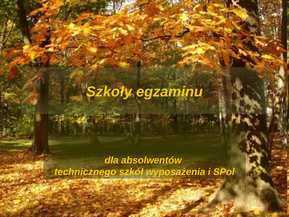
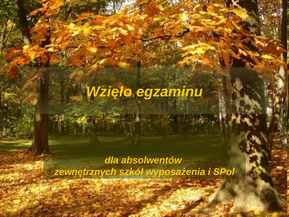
Szkoły: Szkoły -> Wzięło
technicznego: technicznego -> zewnętrznych
